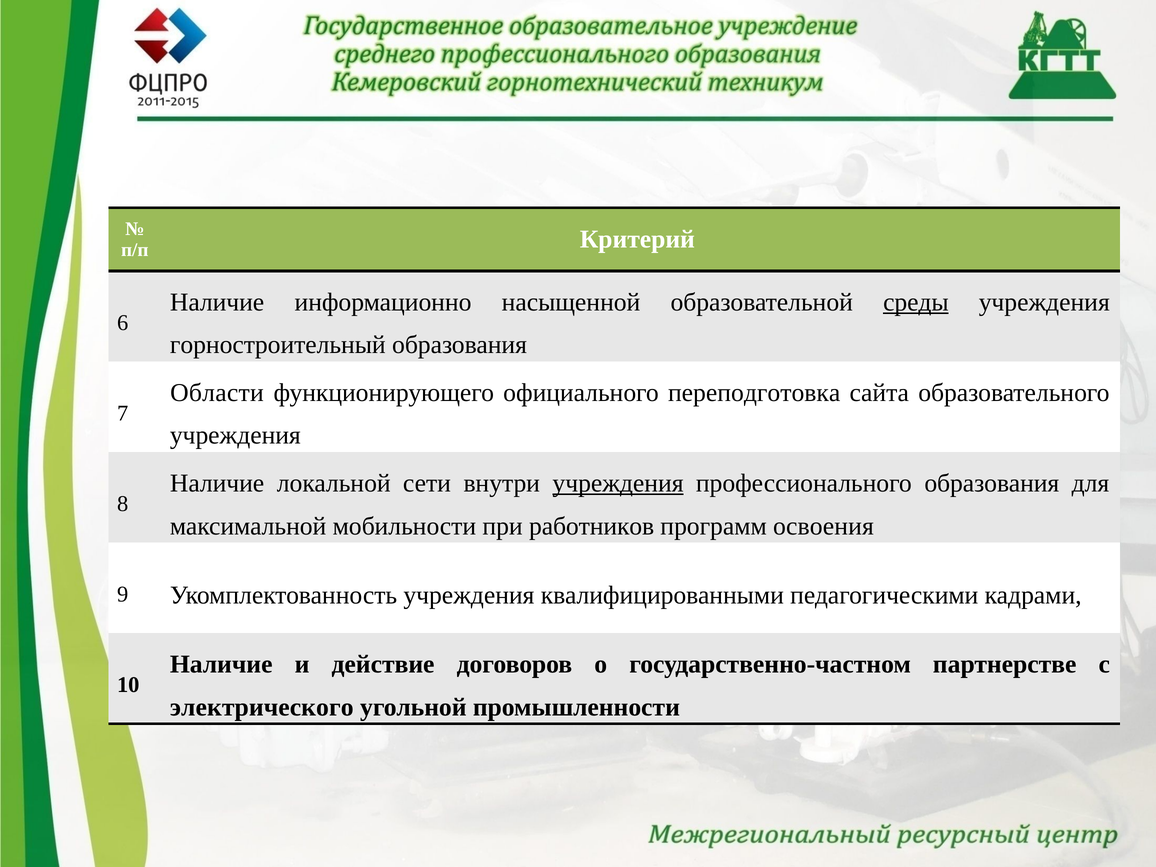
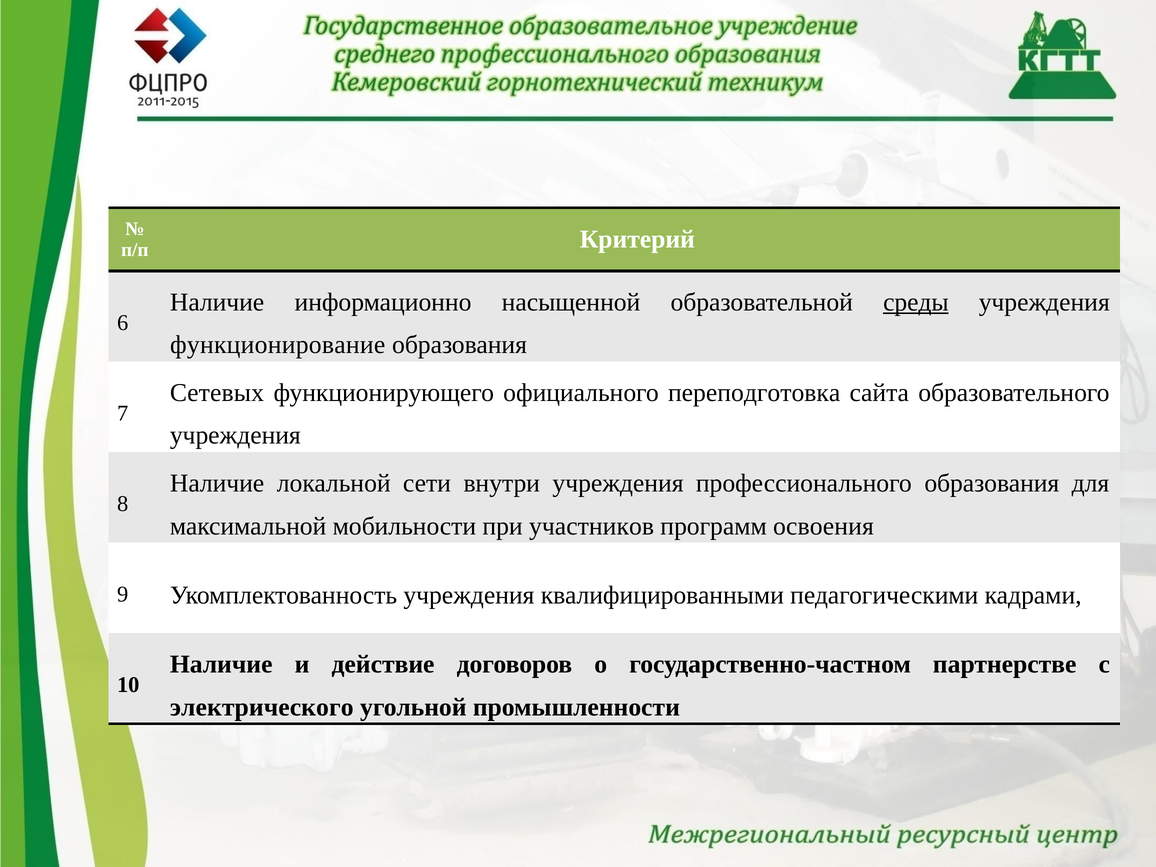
горностроительный: горностроительный -> функционирование
Области: Области -> Сетевых
учреждения at (618, 483) underline: present -> none
работников: работников -> участников
